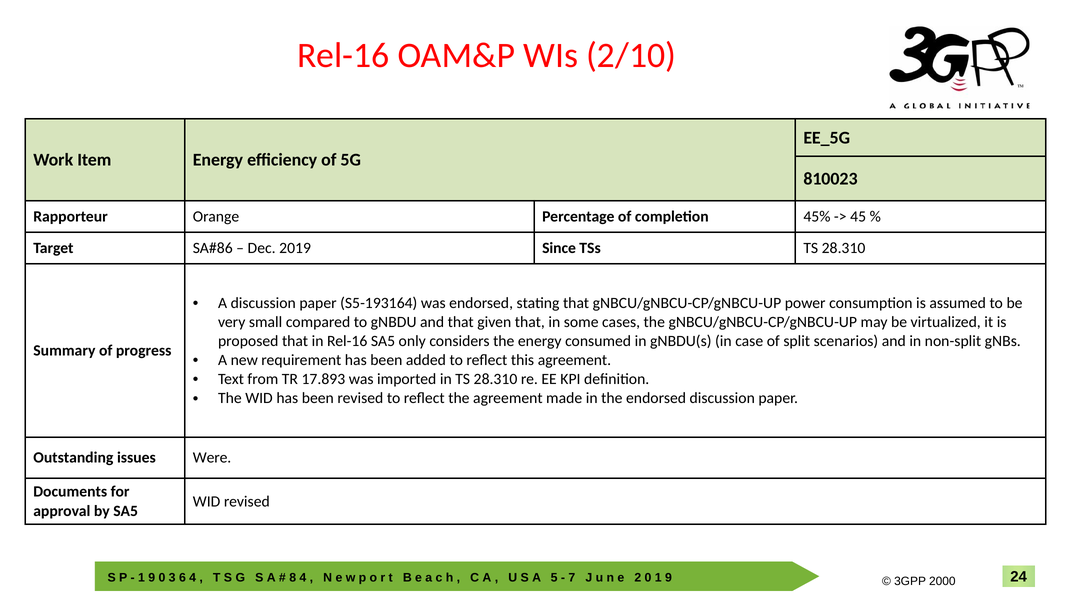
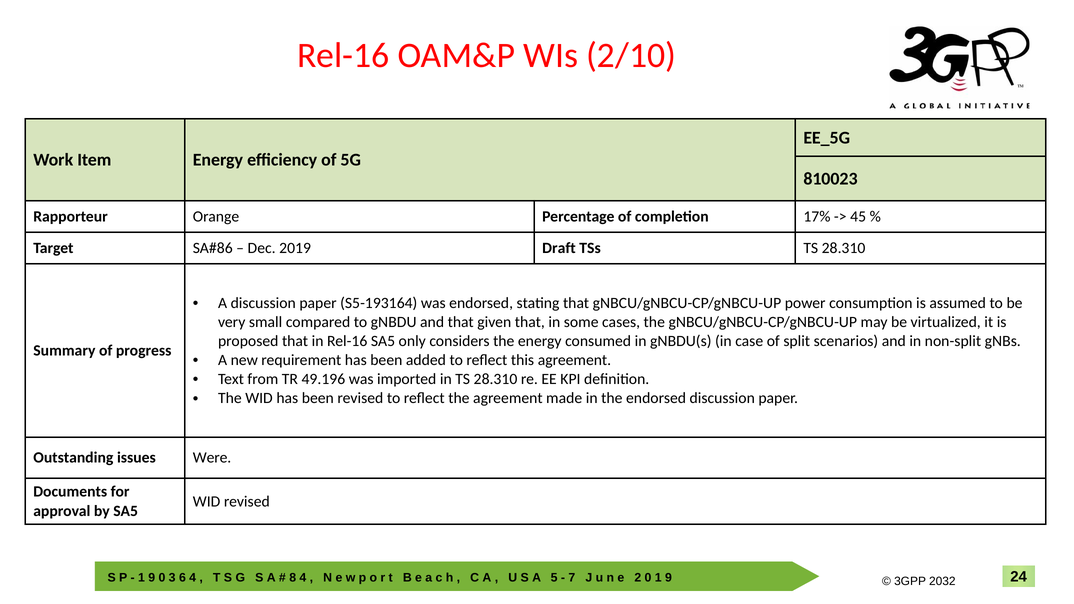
45%: 45% -> 17%
Since: Since -> Draft
17.893: 17.893 -> 49.196
2000: 2000 -> 2032
